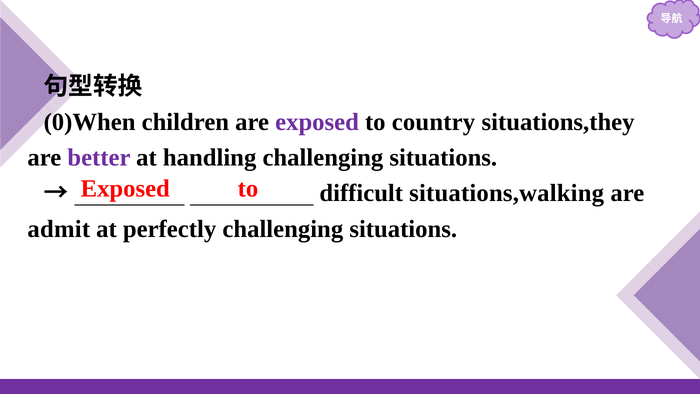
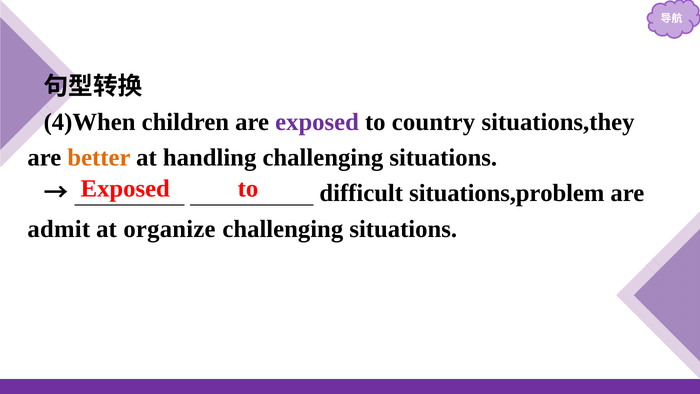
0)When: 0)When -> 4)When
better colour: purple -> orange
situations,walking: situations,walking -> situations,problem
perfectly: perfectly -> organize
